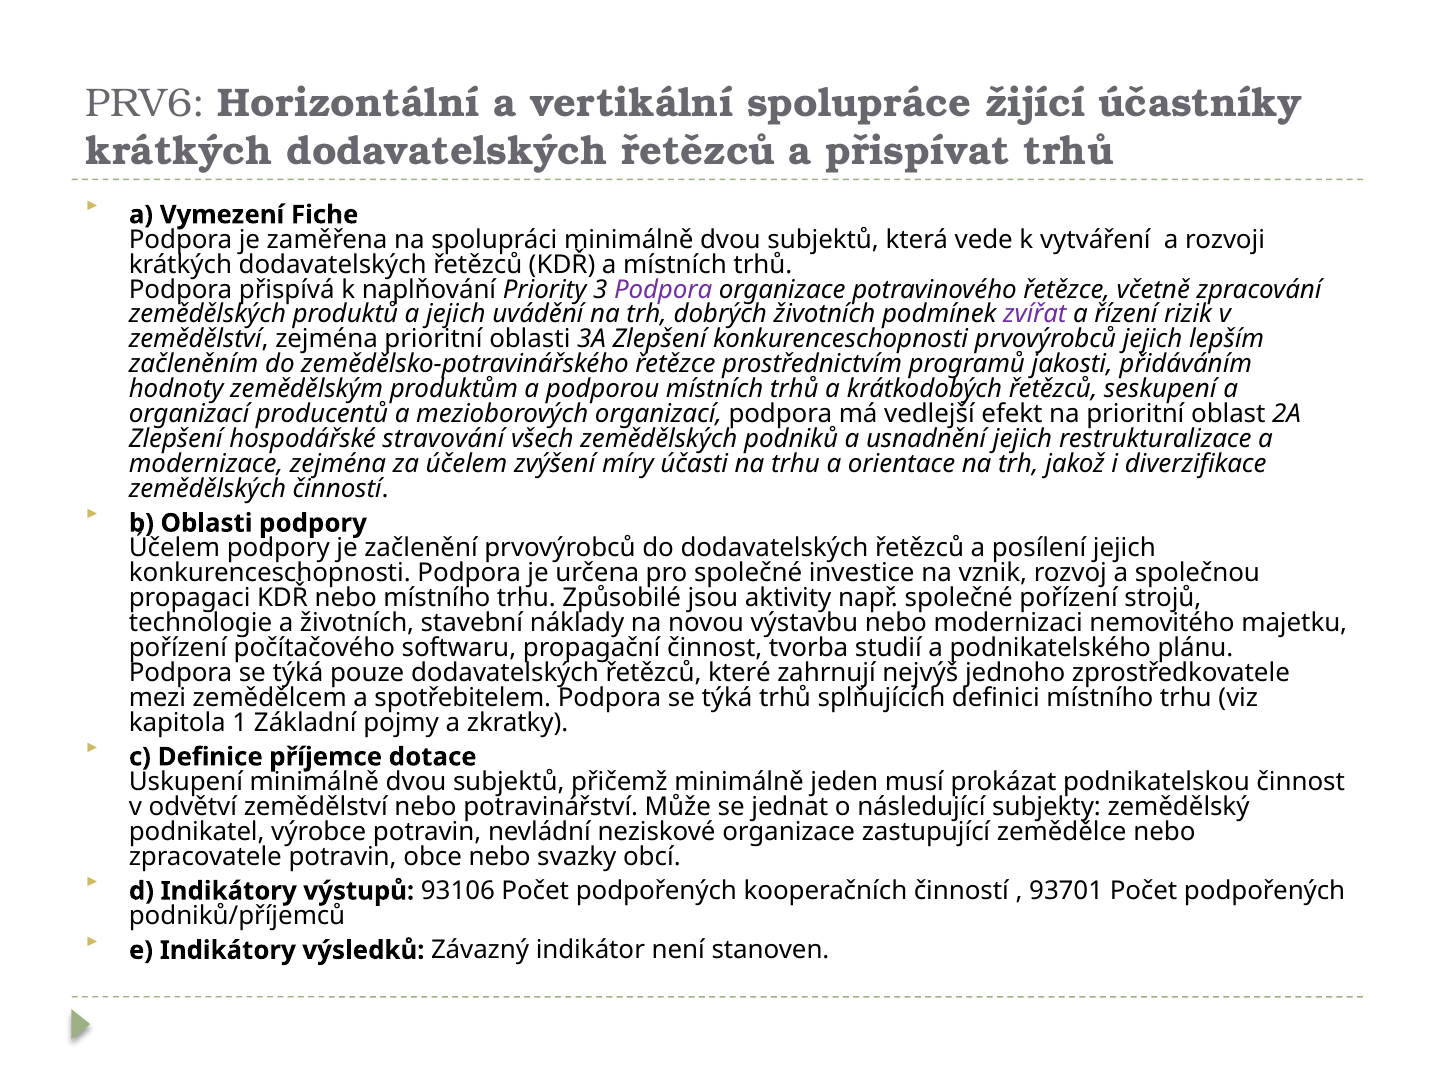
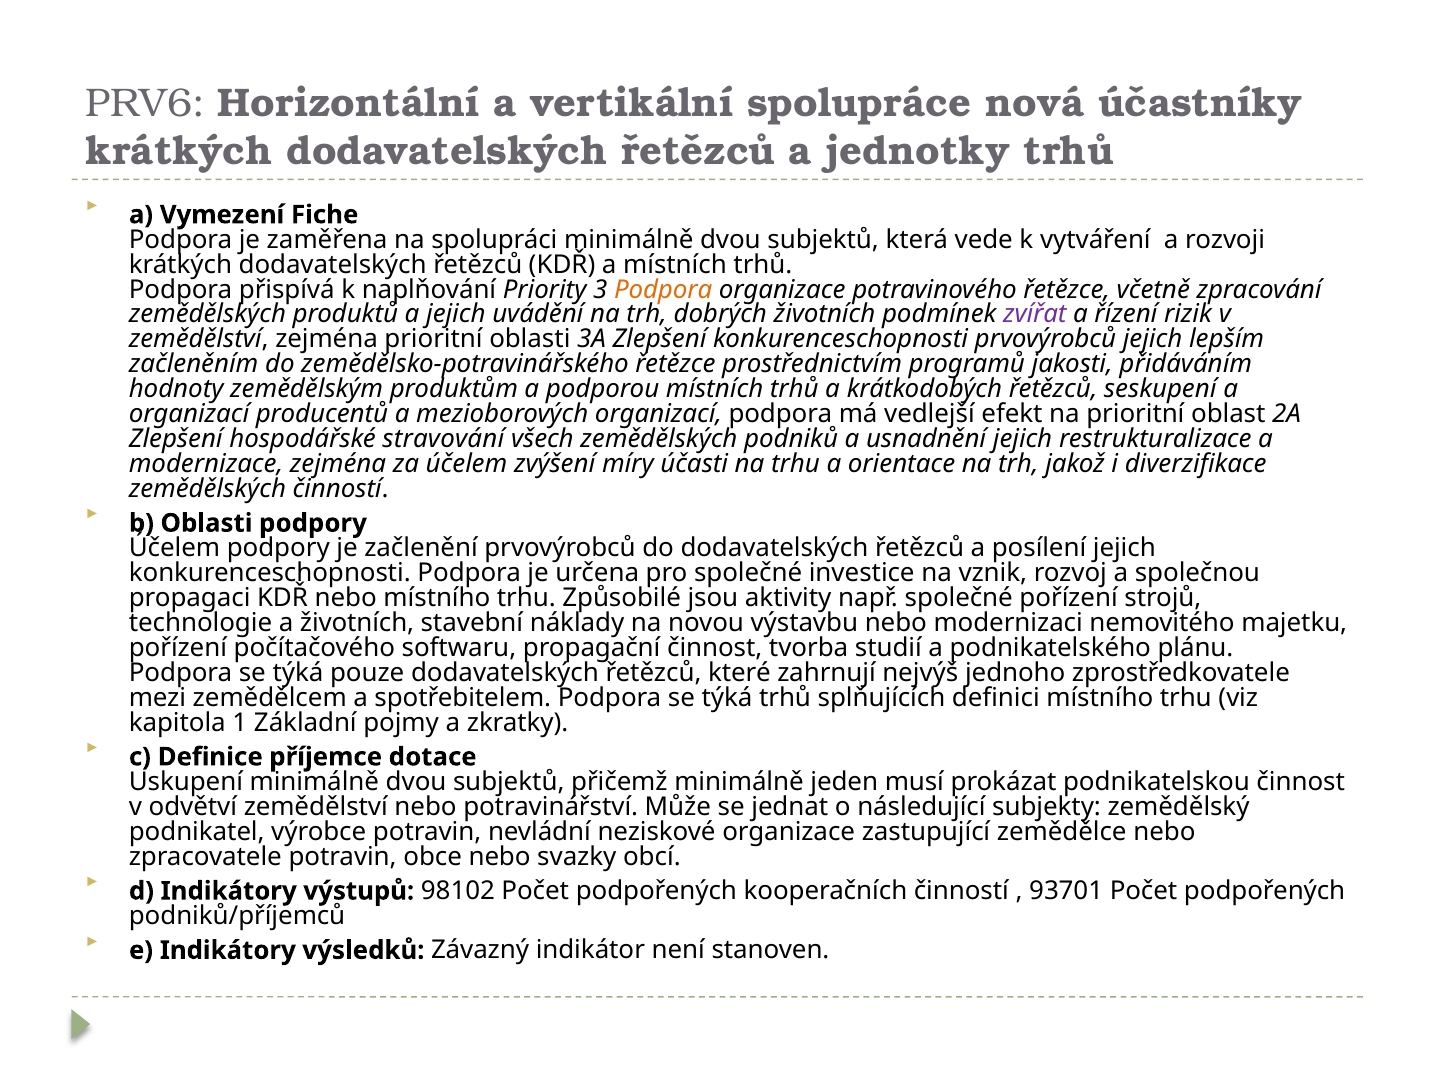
žijící: žijící -> nová
přispívat: přispívat -> jednotky
Podpora at (663, 290) colour: purple -> orange
93106: 93106 -> 98102
